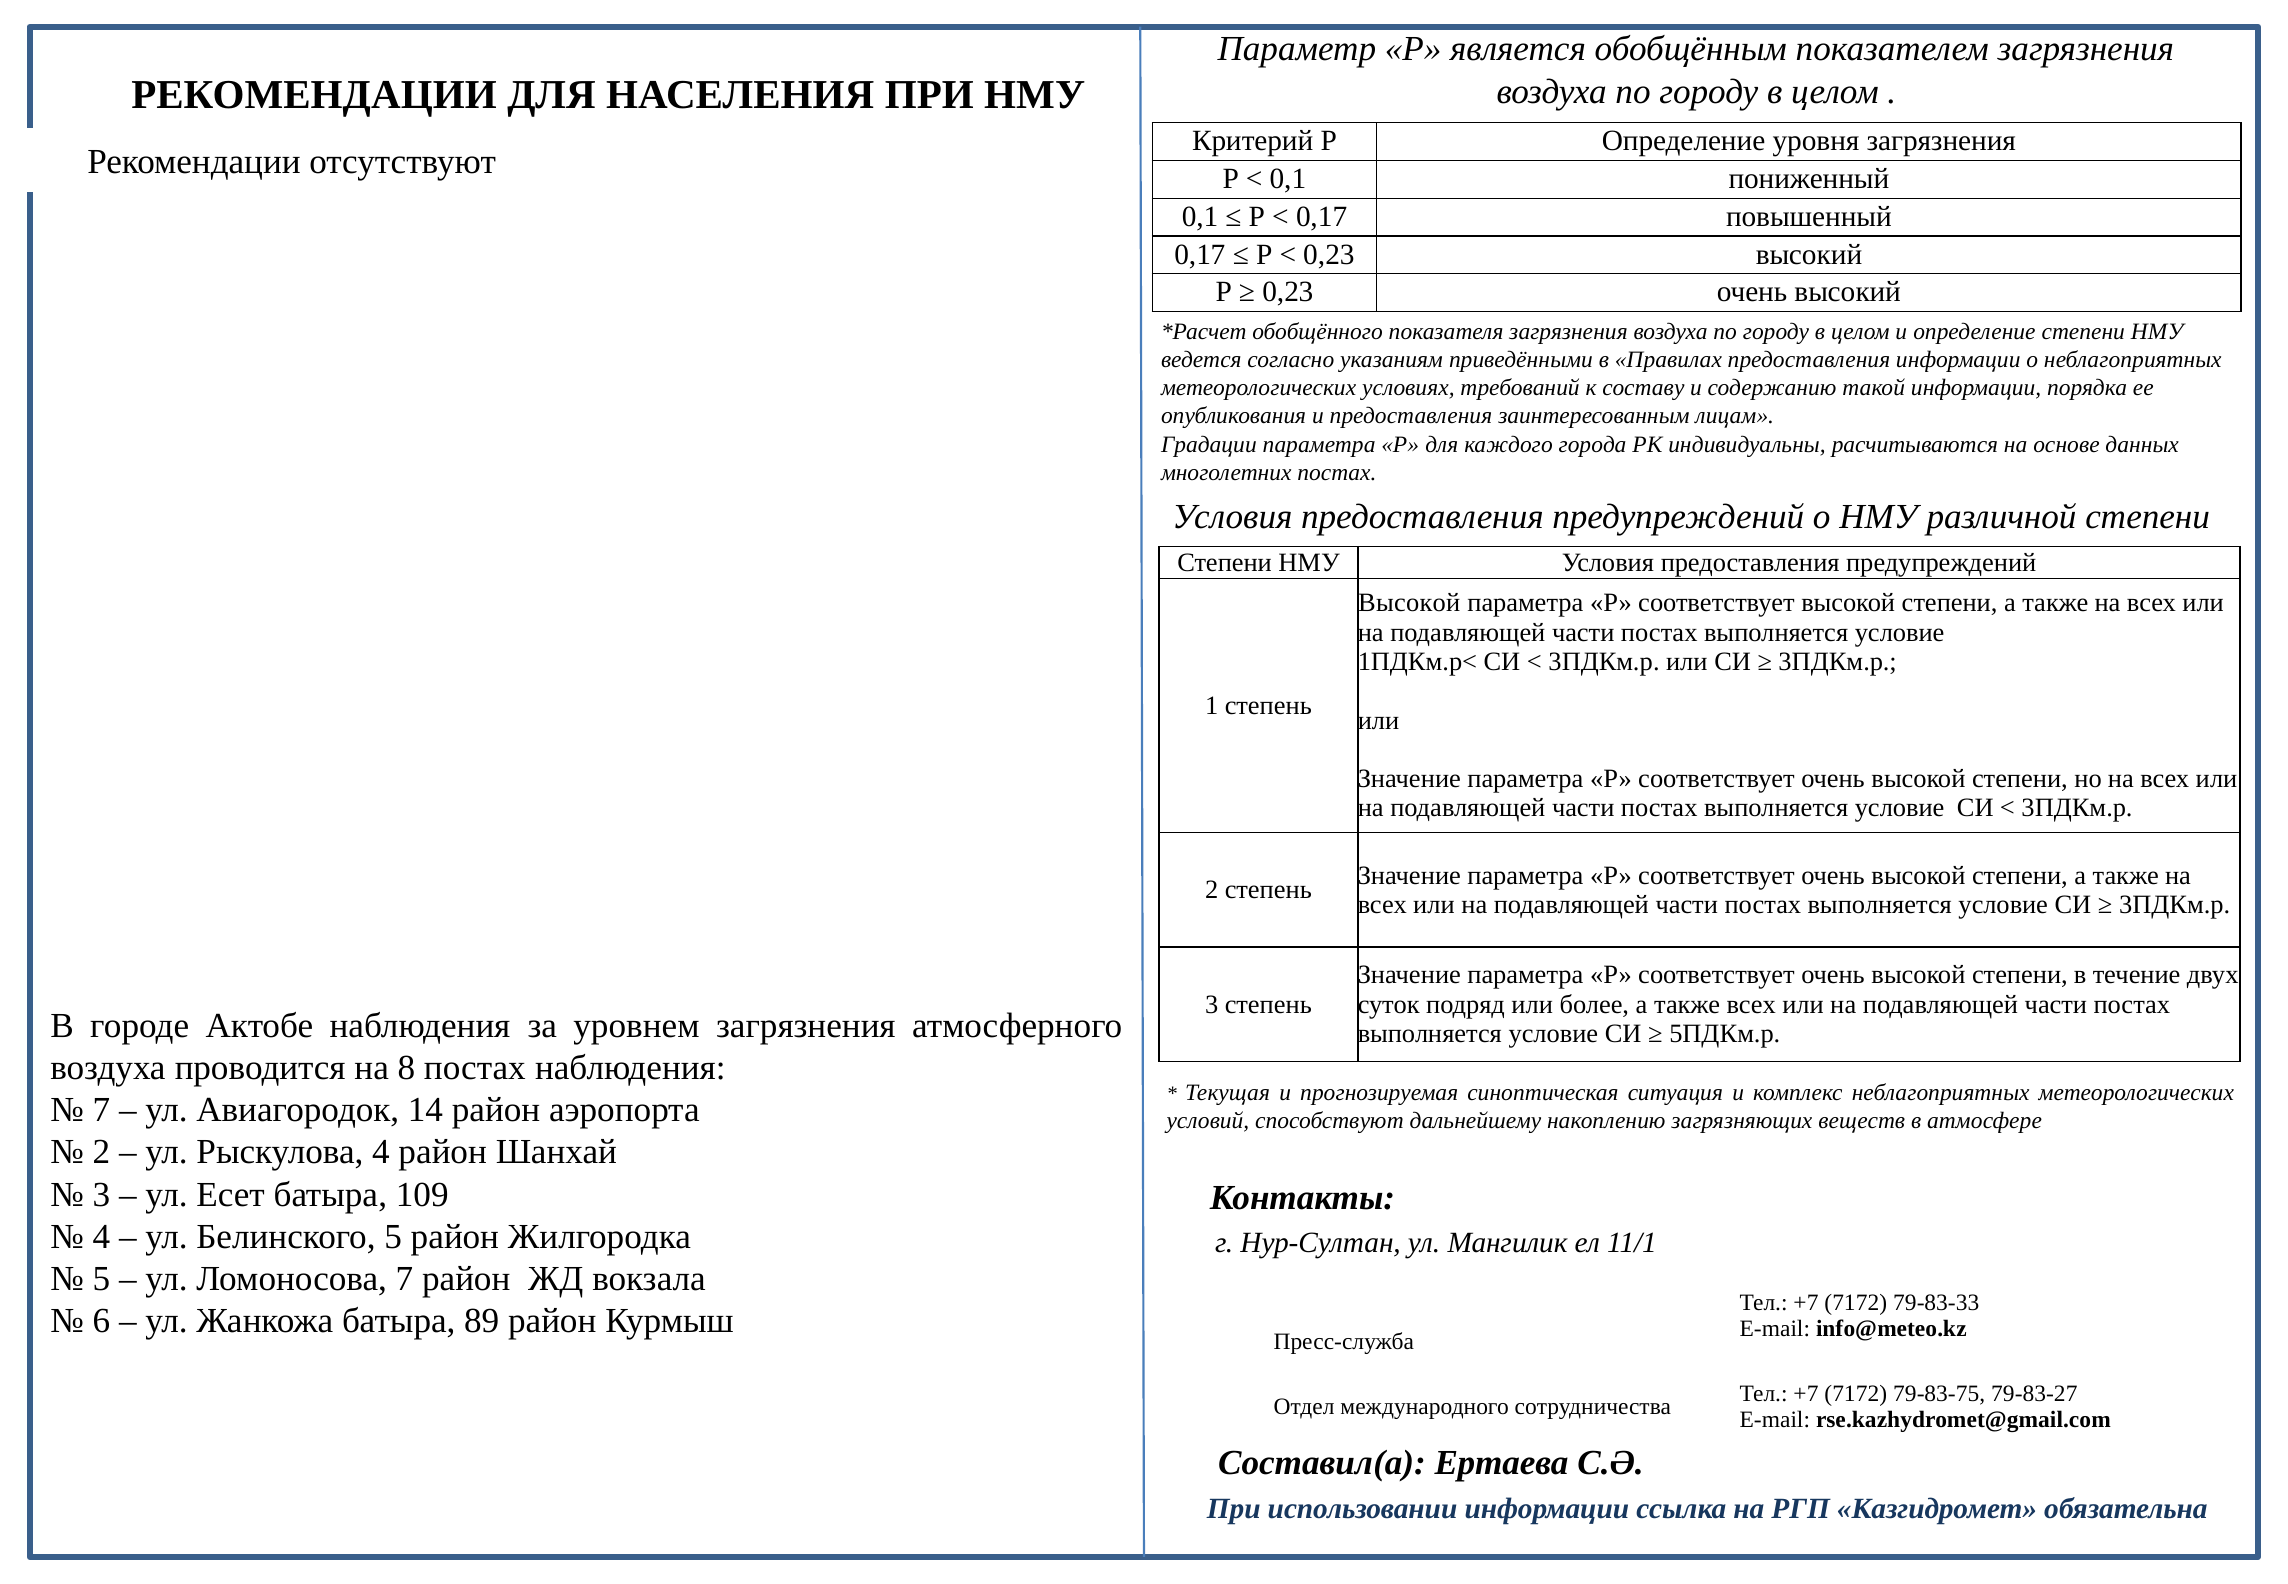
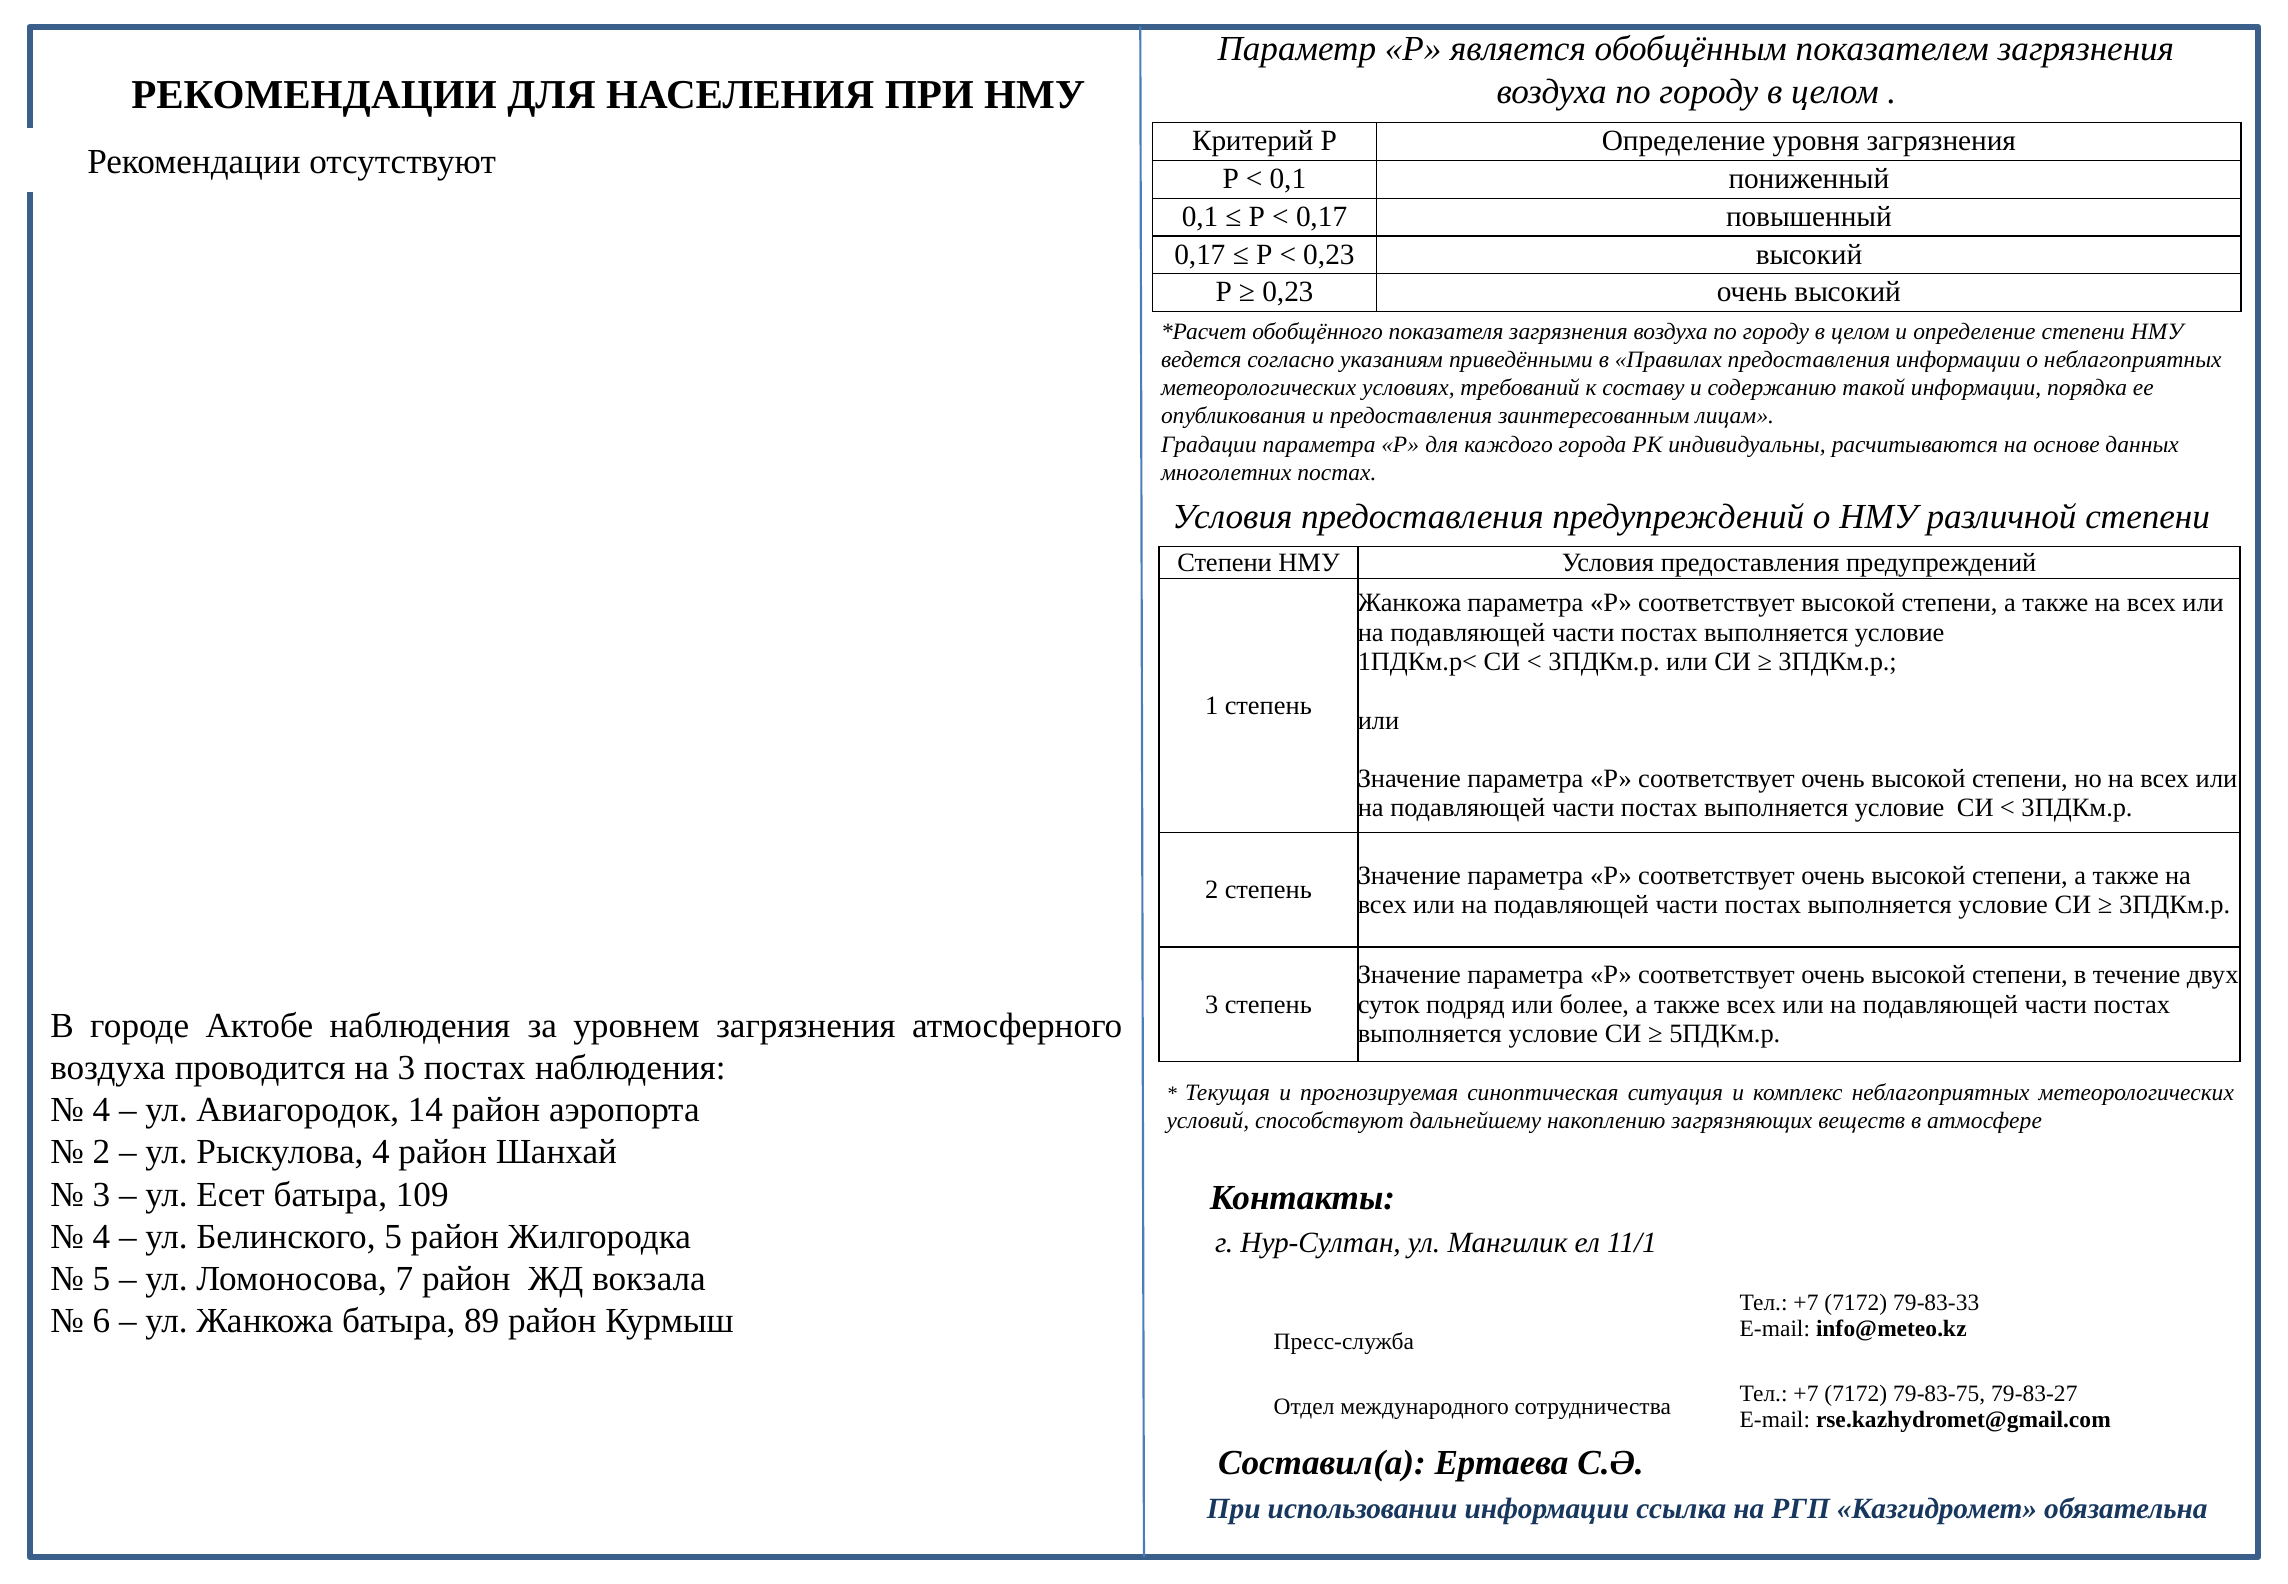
Высокой at (1409, 603): Высокой -> Жанкожа
на 8: 8 -> 3
7 at (102, 1110): 7 -> 4
